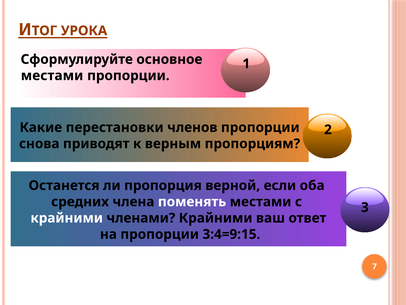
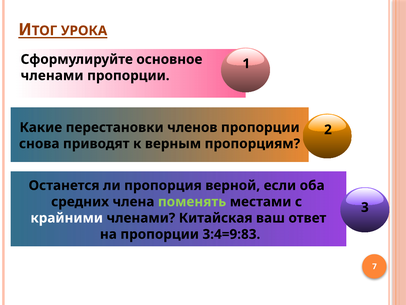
местами at (52, 76): местами -> членами
поменять colour: white -> light green
членами Крайними: Крайними -> Китайская
3:4=9:15: 3:4=9:15 -> 3:4=9:83
